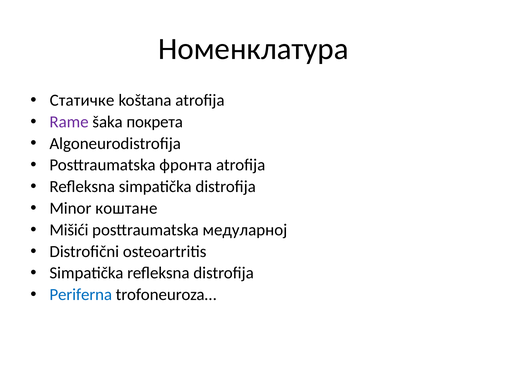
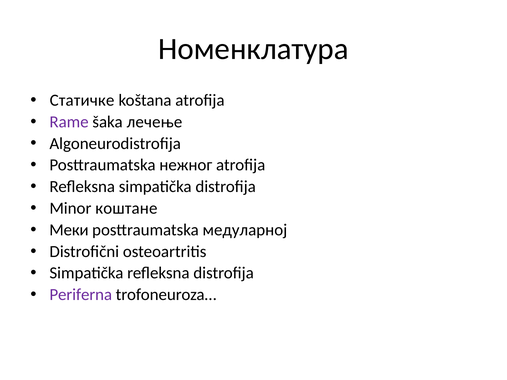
покрета: покрета -> лечење
фронта: фронта -> нежног
Mišići: Mišići -> Меки
Periferna colour: blue -> purple
